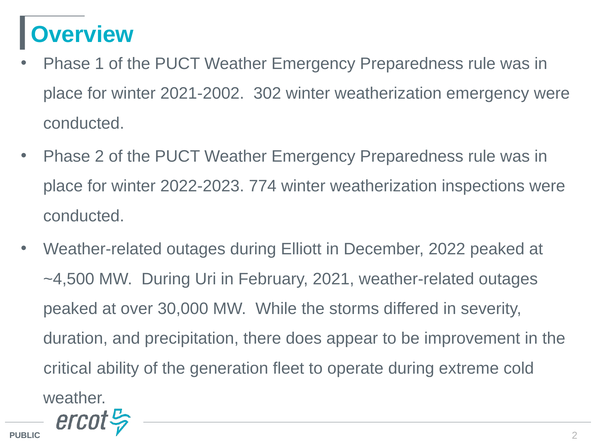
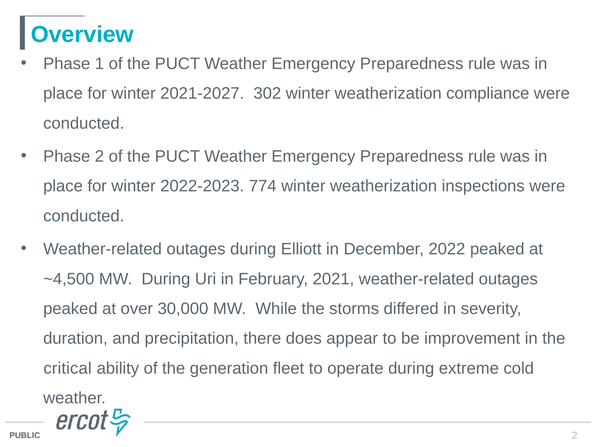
2021-2002: 2021-2002 -> 2021-2027
weatherization emergency: emergency -> compliance
